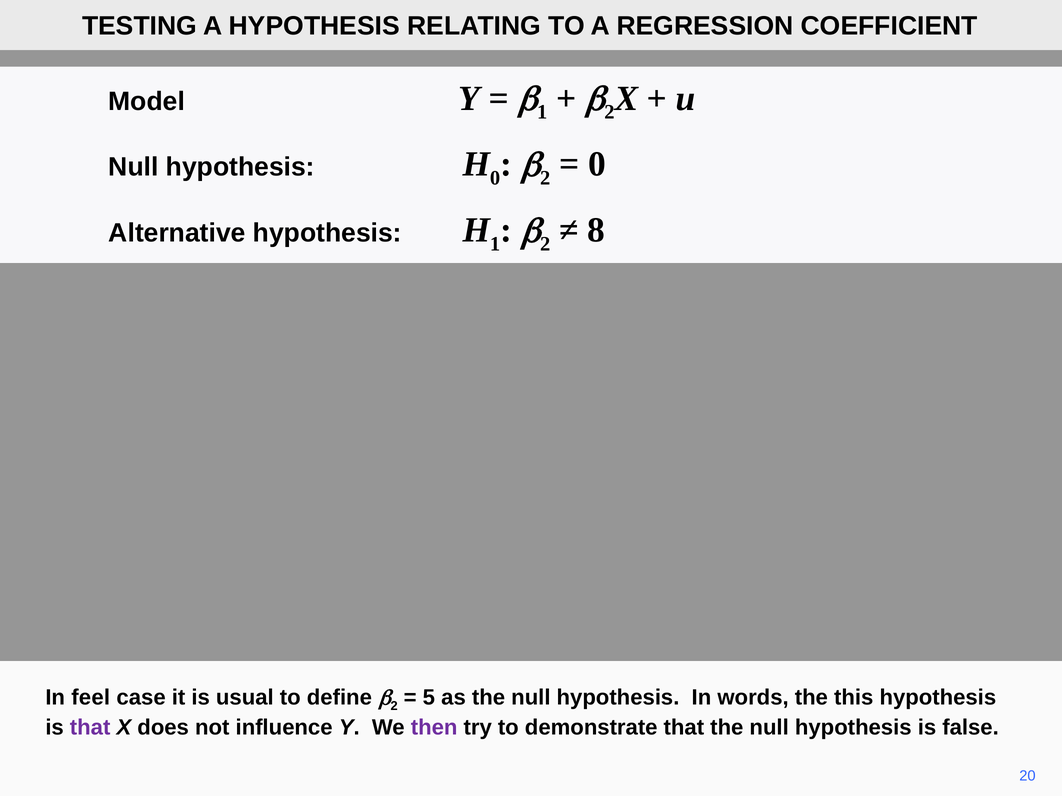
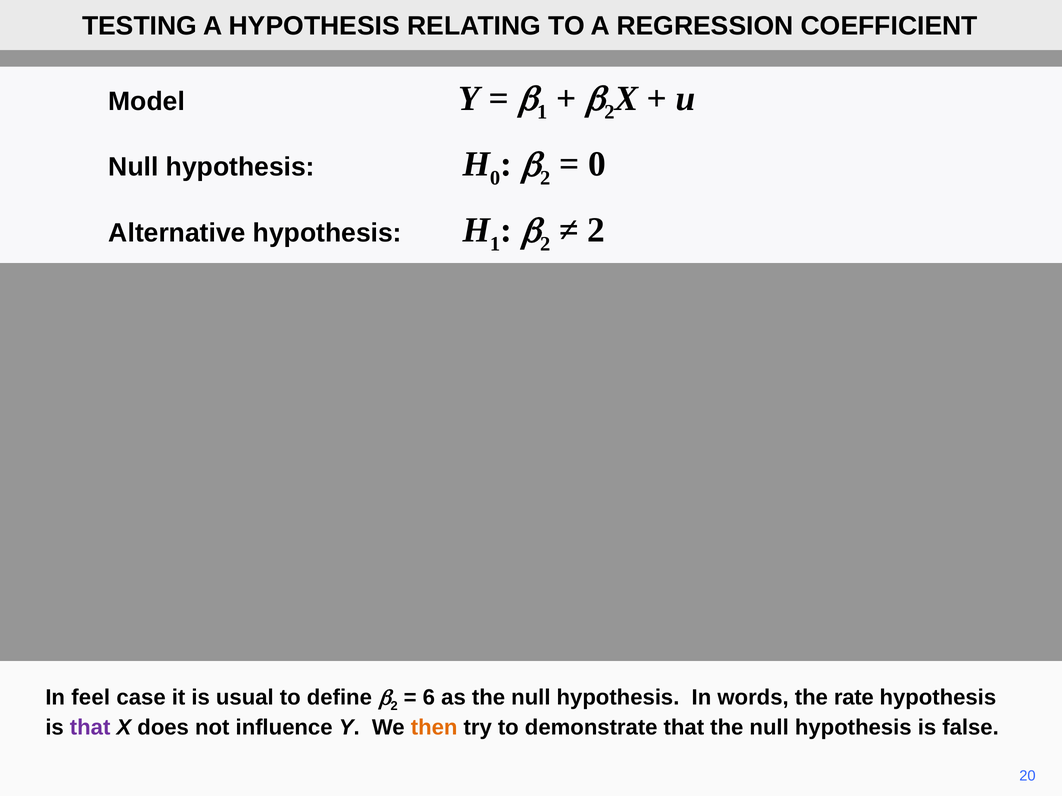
8 at (596, 230): 8 -> 2
5: 5 -> 6
this: this -> rate
then colour: purple -> orange
